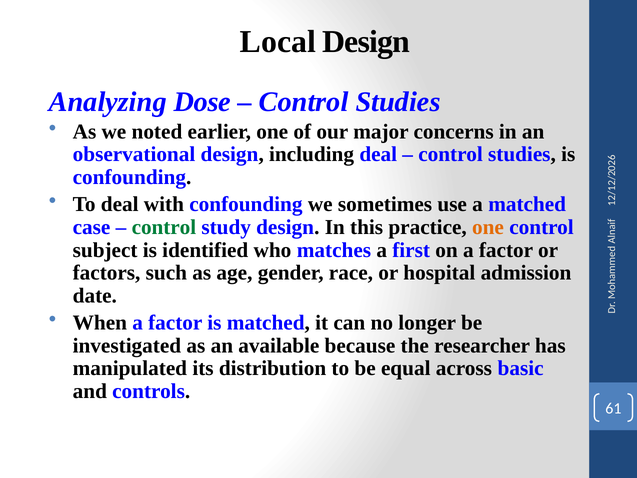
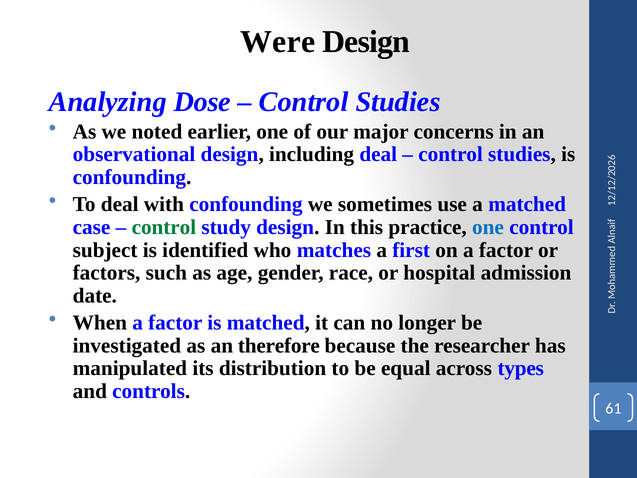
Local: Local -> Were
one at (488, 227) colour: orange -> blue
available: available -> therefore
basic: basic -> types
